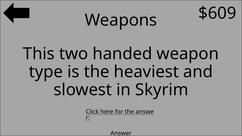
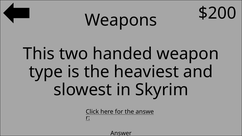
$609: $609 -> $200
